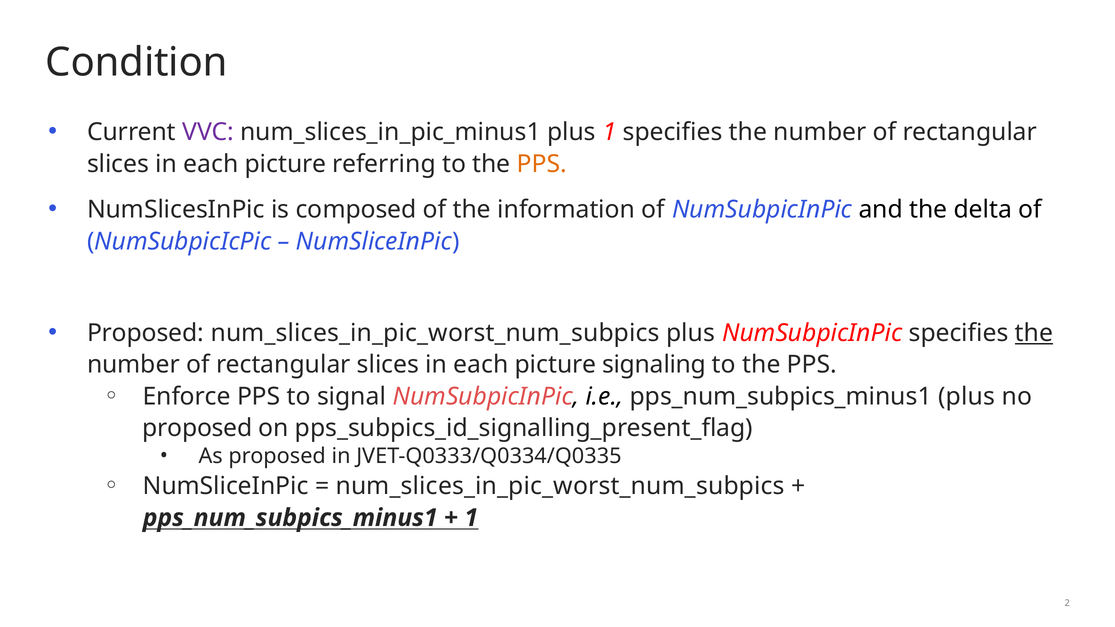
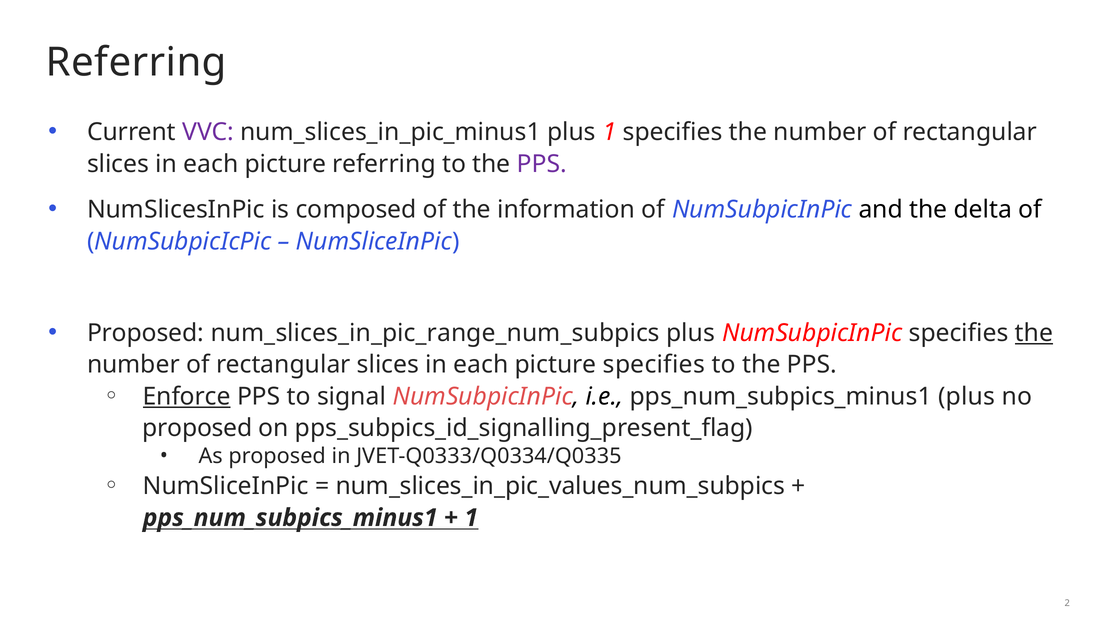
Condition at (137, 62): Condition -> Referring
PPS at (542, 164) colour: orange -> purple
Proposed num_slices_in_pic_worst_num_subpics: num_slices_in_pic_worst_num_subpics -> num_slices_in_pic_range_num_subpics
picture signaling: signaling -> specifies
Enforce underline: none -> present
num_slices_in_pic_worst_num_subpics at (560, 486): num_slices_in_pic_worst_num_subpics -> num_slices_in_pic_values_num_subpics
